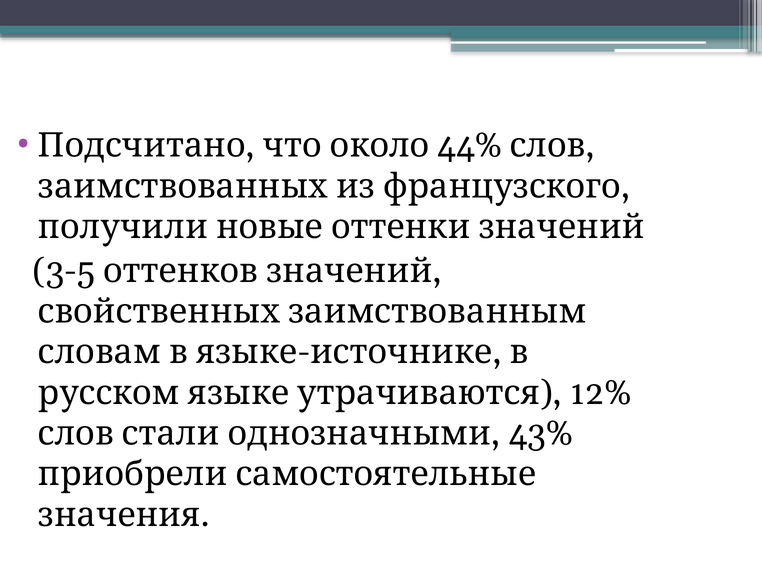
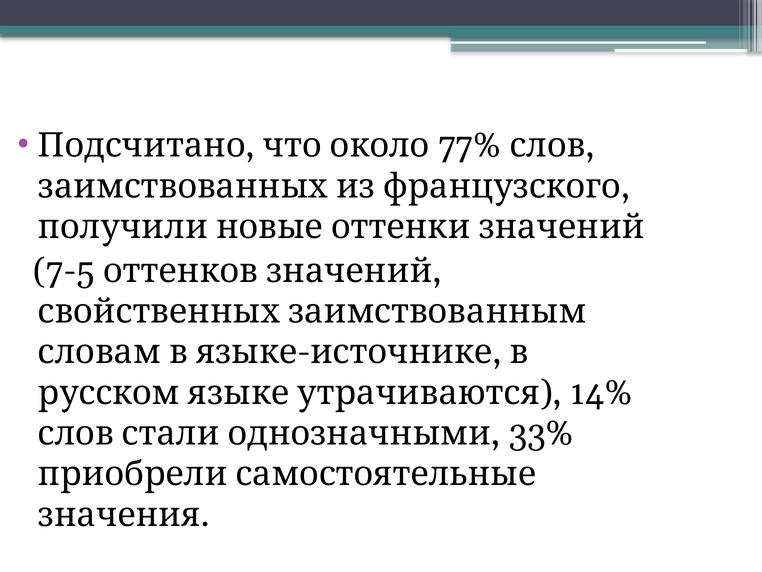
44%: 44% -> 77%
3-5: 3-5 -> 7-5
12%: 12% -> 14%
43%: 43% -> 33%
